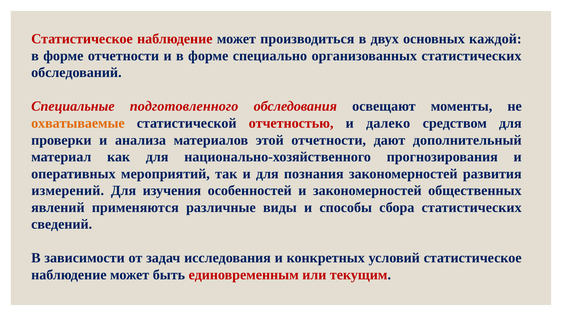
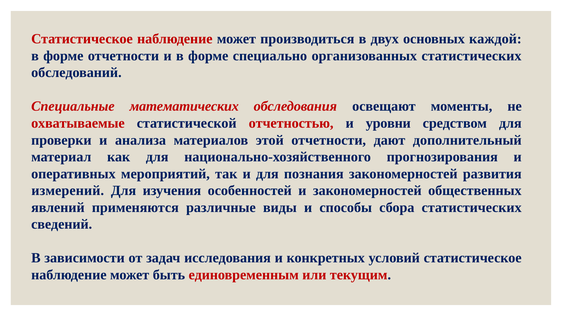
подготовленного: подготовленного -> математических
охватываемые colour: orange -> red
далеко: далеко -> уровни
